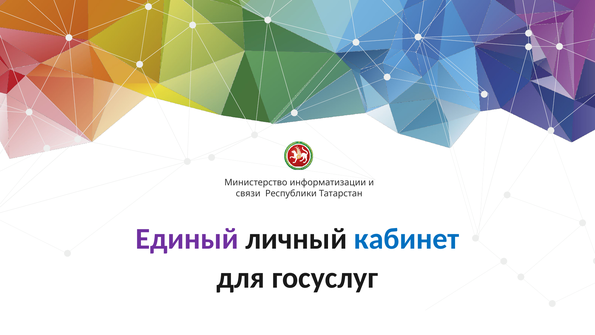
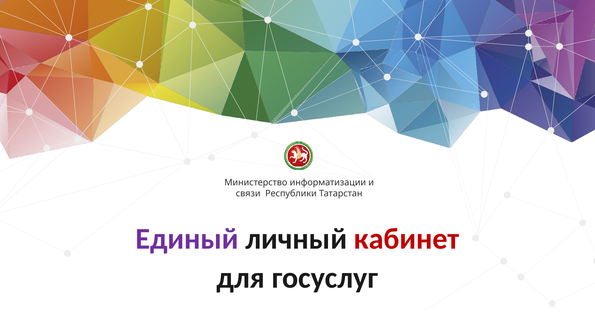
кабинет colour: blue -> red
